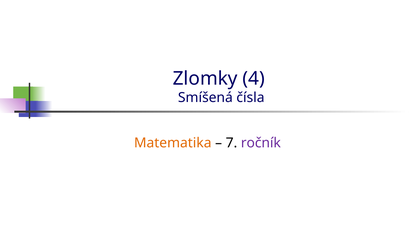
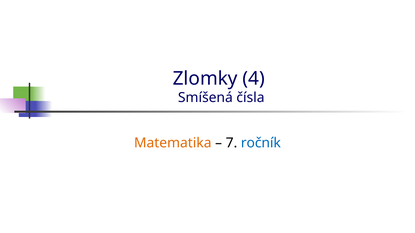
ročník colour: purple -> blue
